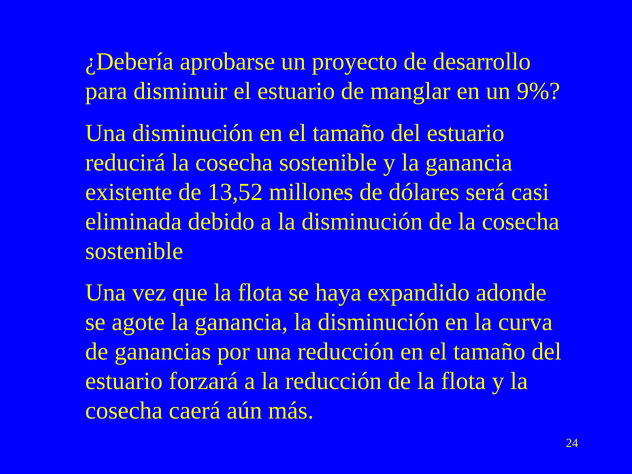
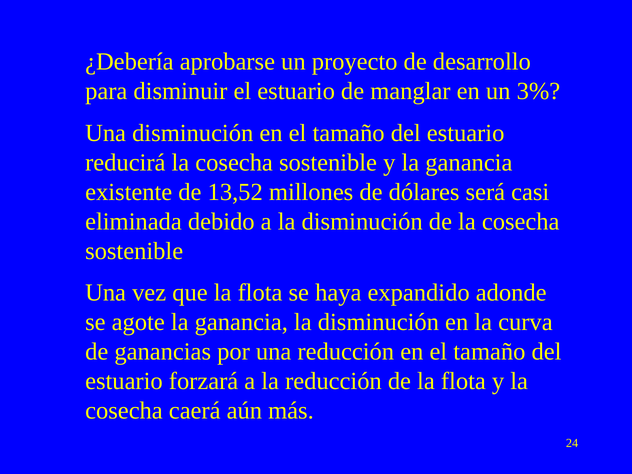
9%: 9% -> 3%
